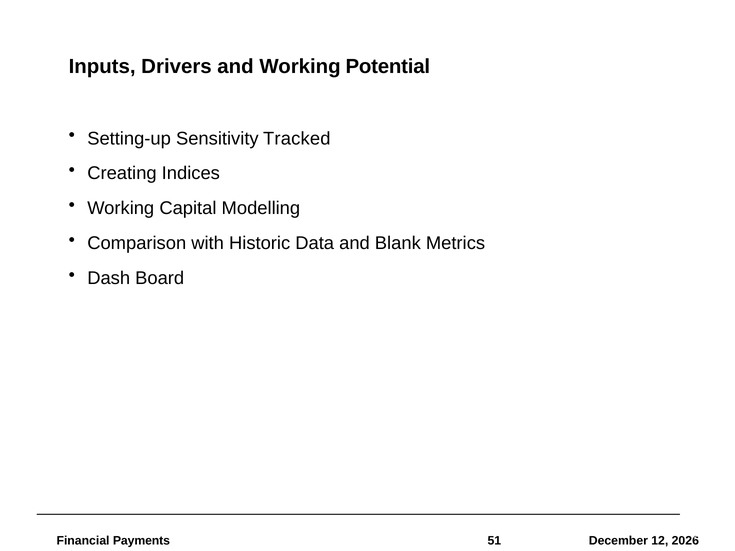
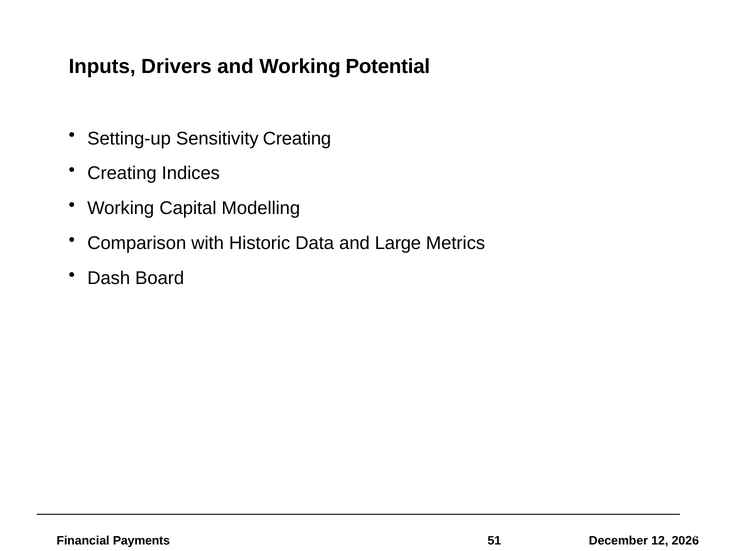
Sensitivity Tracked: Tracked -> Creating
Blank: Blank -> Large
